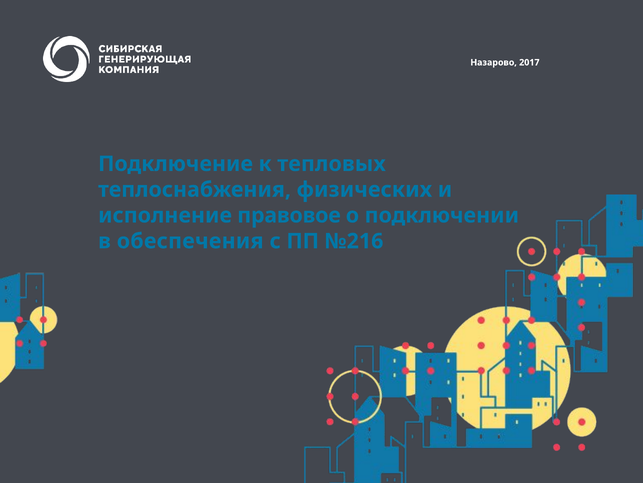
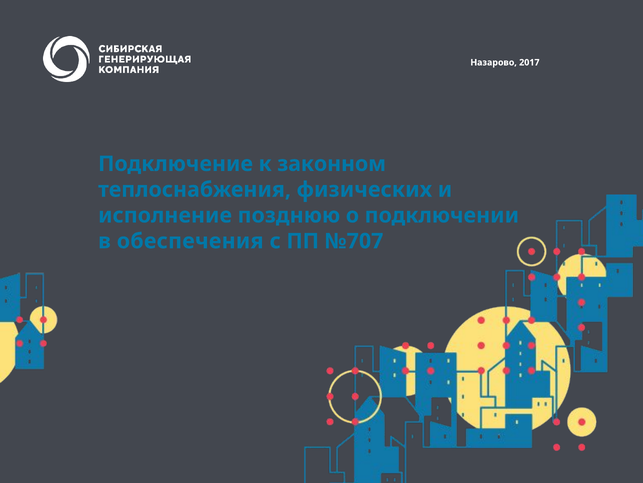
тепловых: тепловых -> законном
правовое: правовое -> позднюю
№216: №216 -> №707
